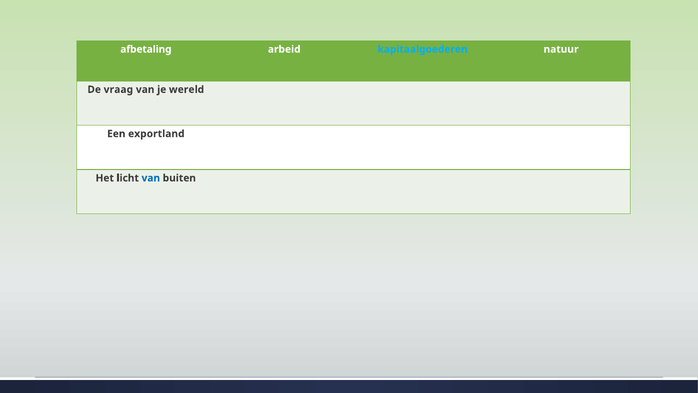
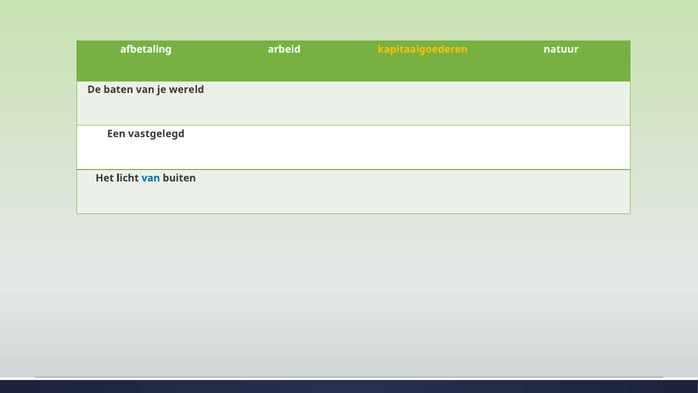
kapitaalgoederen colour: light blue -> yellow
vraag: vraag -> baten
exportland: exportland -> vastgelegd
